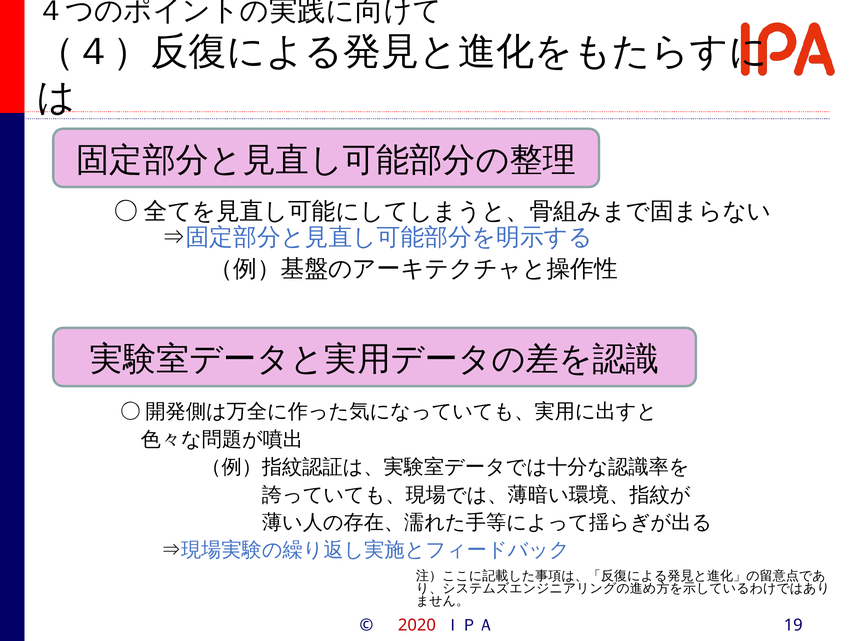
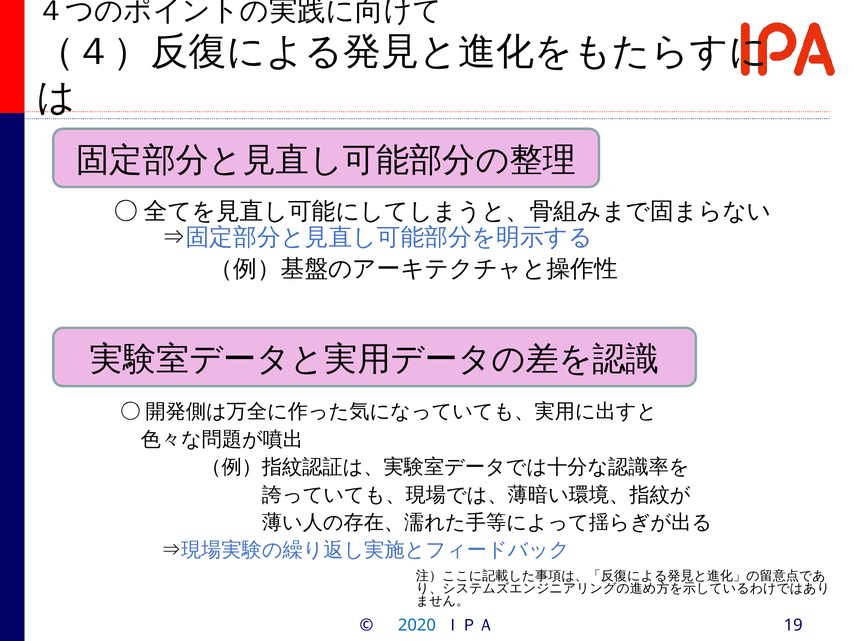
2020 colour: red -> blue
